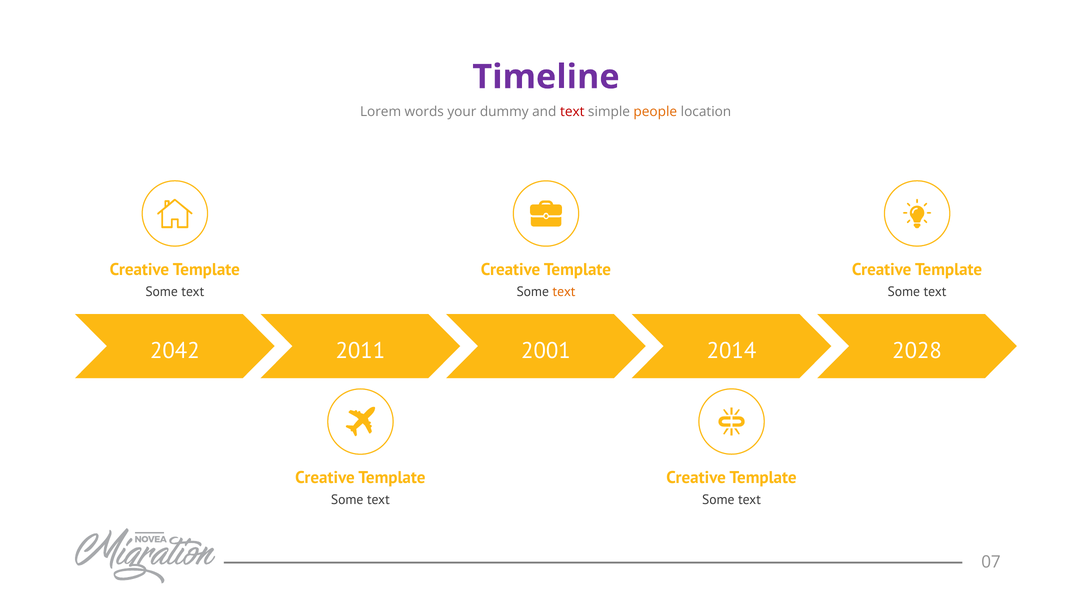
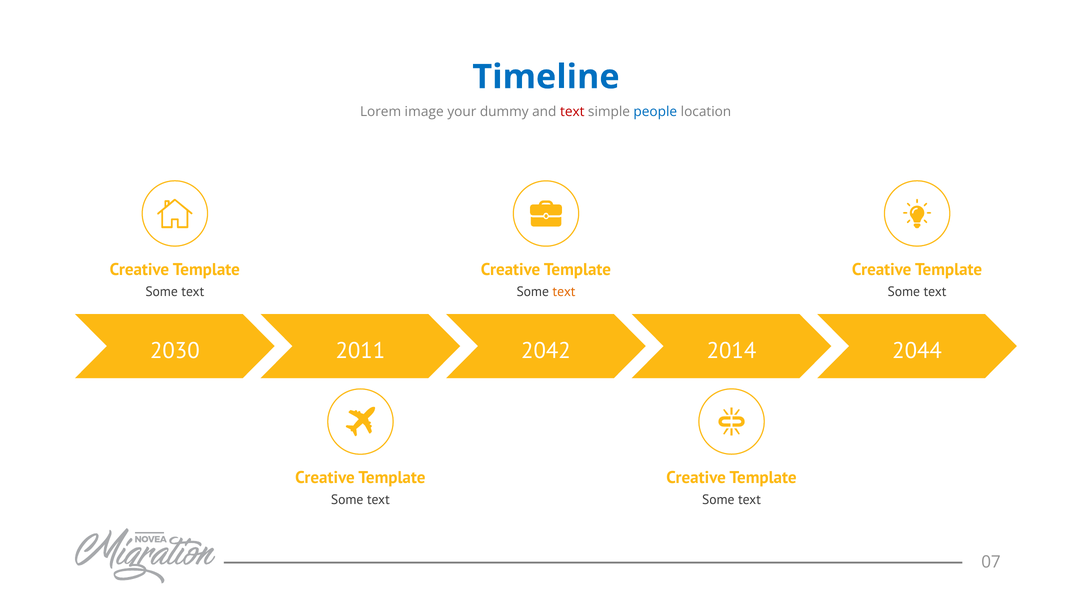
Timeline colour: purple -> blue
words: words -> image
people colour: orange -> blue
2042: 2042 -> 2030
2001: 2001 -> 2042
2028: 2028 -> 2044
